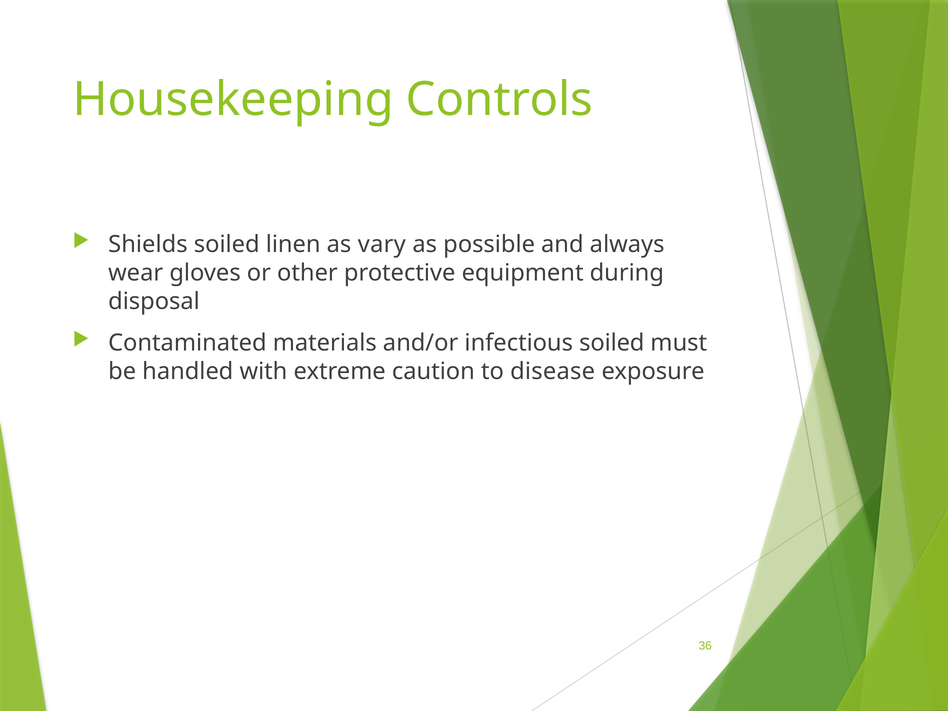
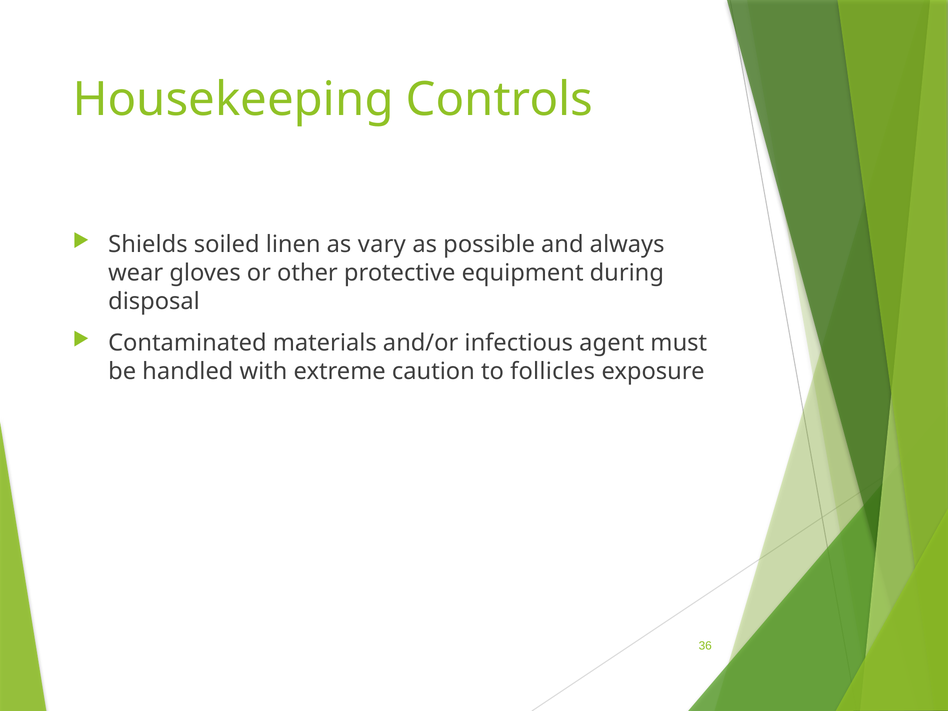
infectious soiled: soiled -> agent
disease: disease -> follicles
